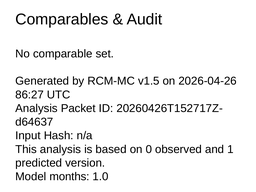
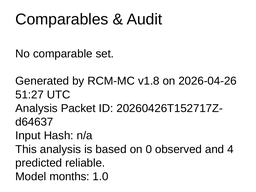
v1.5: v1.5 -> v1.8
86:27: 86:27 -> 51:27
1: 1 -> 4
version: version -> reliable
